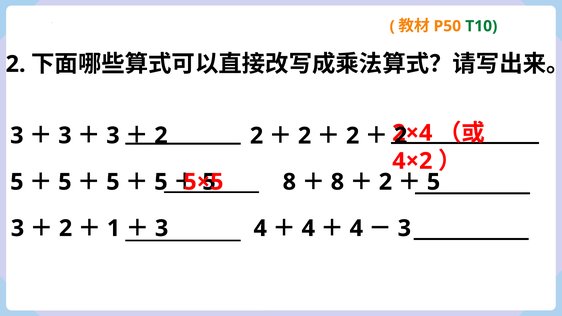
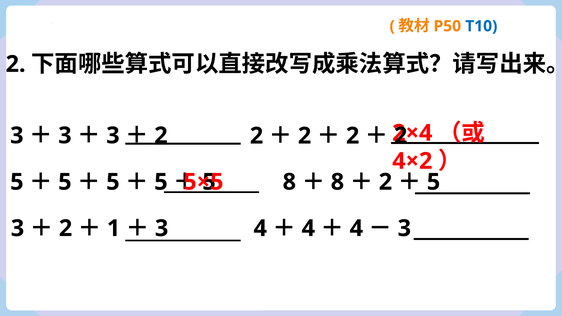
T10 colour: green -> blue
